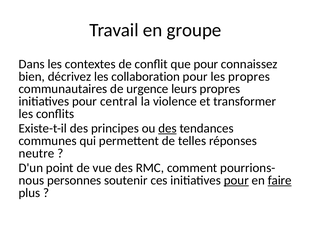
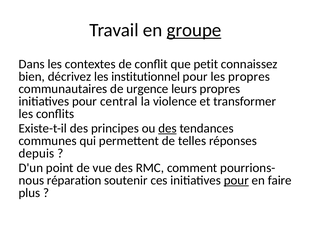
groupe underline: none -> present
que pour: pour -> petit
collaboration: collaboration -> institutionnel
neutre: neutre -> depuis
personnes: personnes -> réparation
faire underline: present -> none
